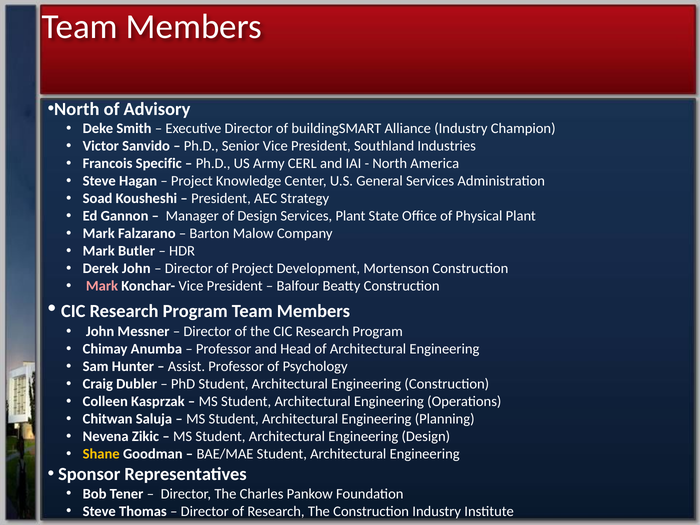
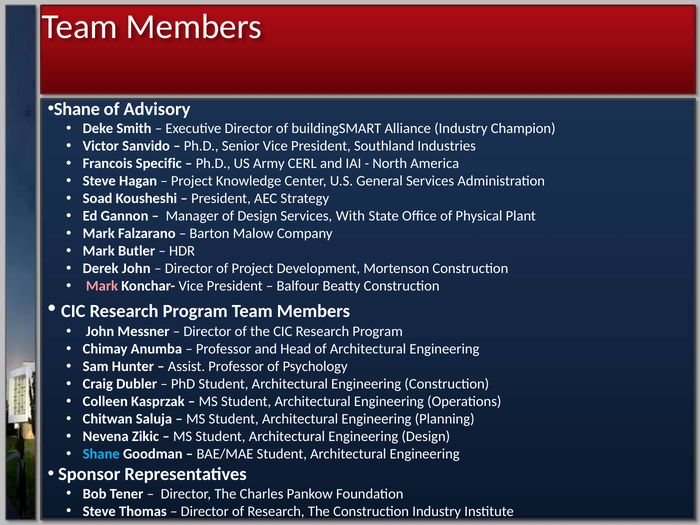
North at (77, 109): North -> Shane
Services Plant: Plant -> With
Shane at (101, 454) colour: yellow -> light blue
